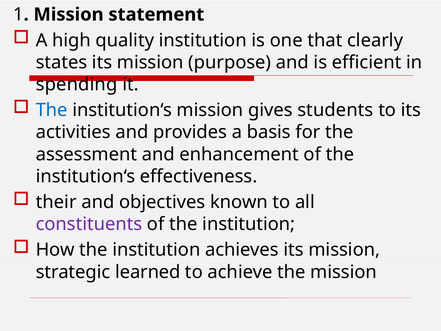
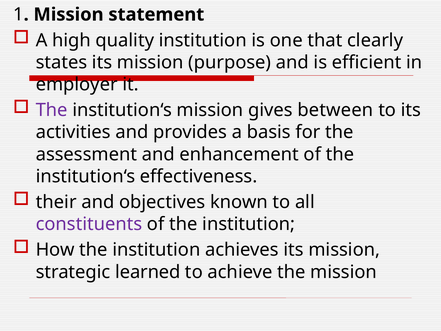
spending: spending -> employer
The at (52, 110) colour: blue -> purple
students: students -> between
